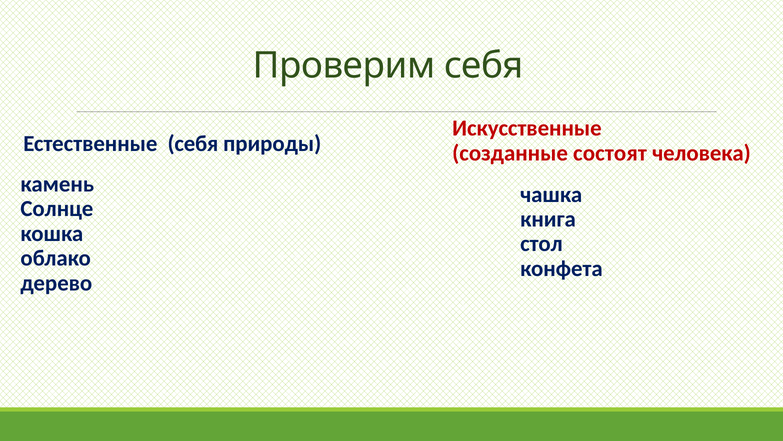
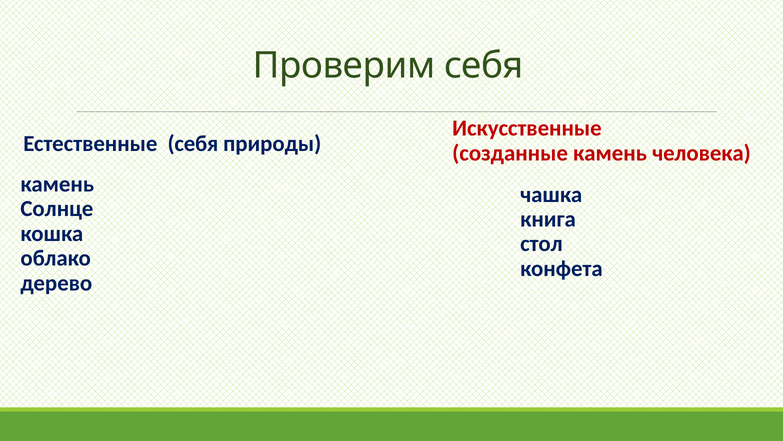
созданные состоят: состоят -> камень
